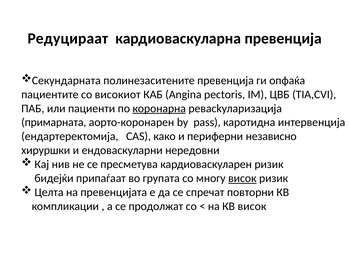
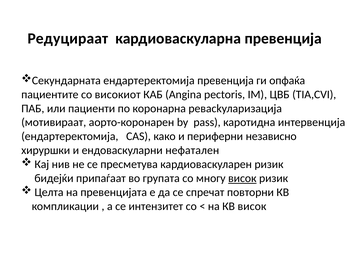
Секундарната полинезаситените: полинезаситените -> ендартеректомија
коронарна underline: present -> none
примарната: примарната -> мотивираат
нередовни: нередовни -> нефатален
продолжат: продолжат -> интензитет
